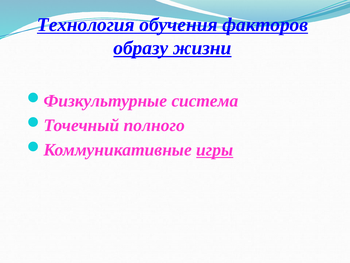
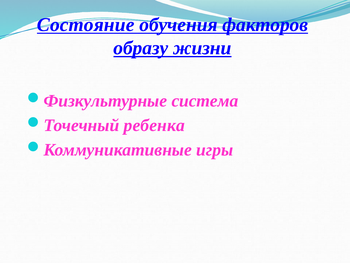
Технология: Технология -> Состояние
полного: полного -> ребенка
игры underline: present -> none
